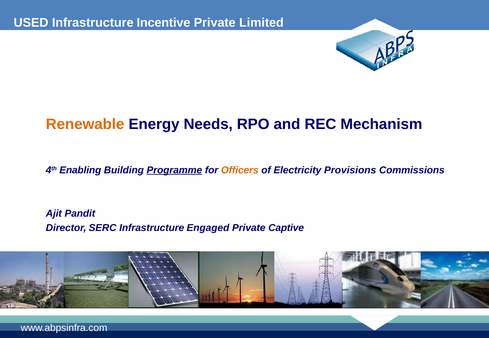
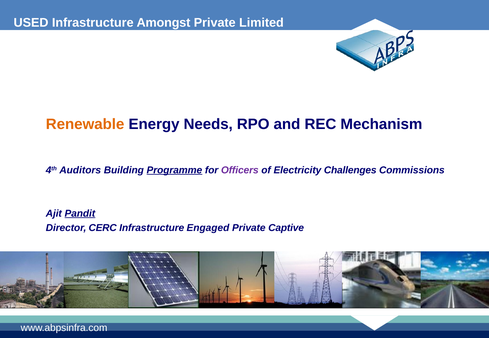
Incentive: Incentive -> Amongst
Enabling: Enabling -> Auditors
Officers colour: orange -> purple
Provisions: Provisions -> Challenges
Pandit underline: none -> present
SERC: SERC -> CERC
